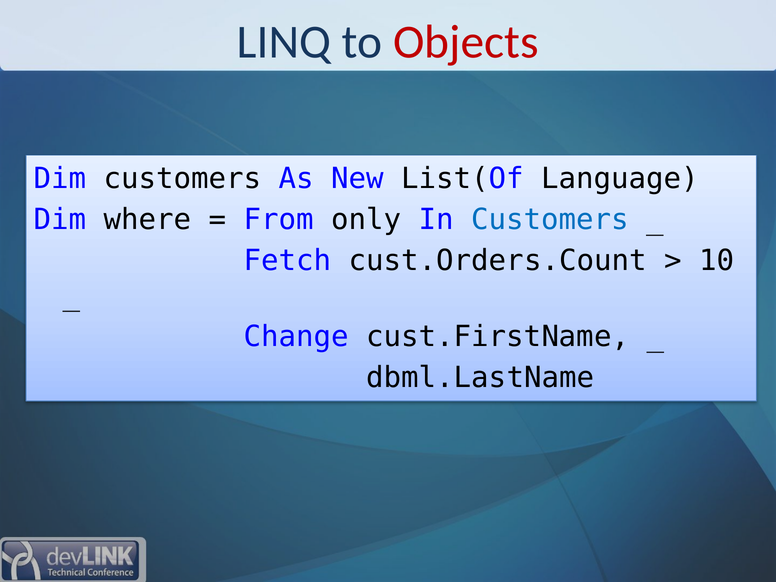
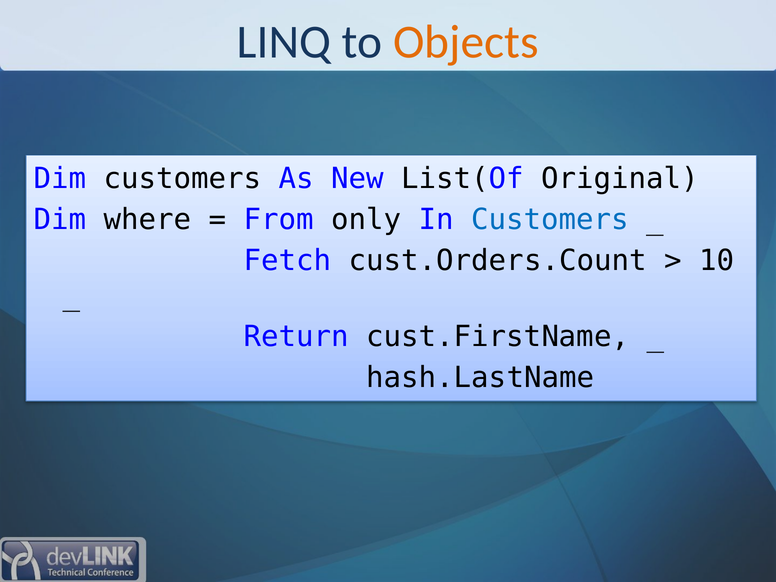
Objects colour: red -> orange
Language: Language -> Original
Change: Change -> Return
dbml.LastName: dbml.LastName -> hash.LastName
